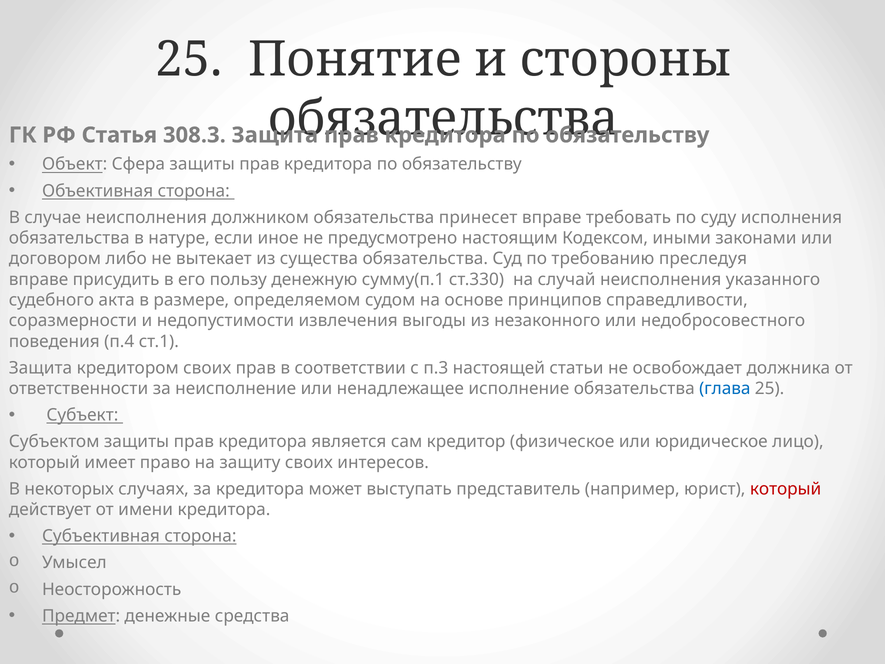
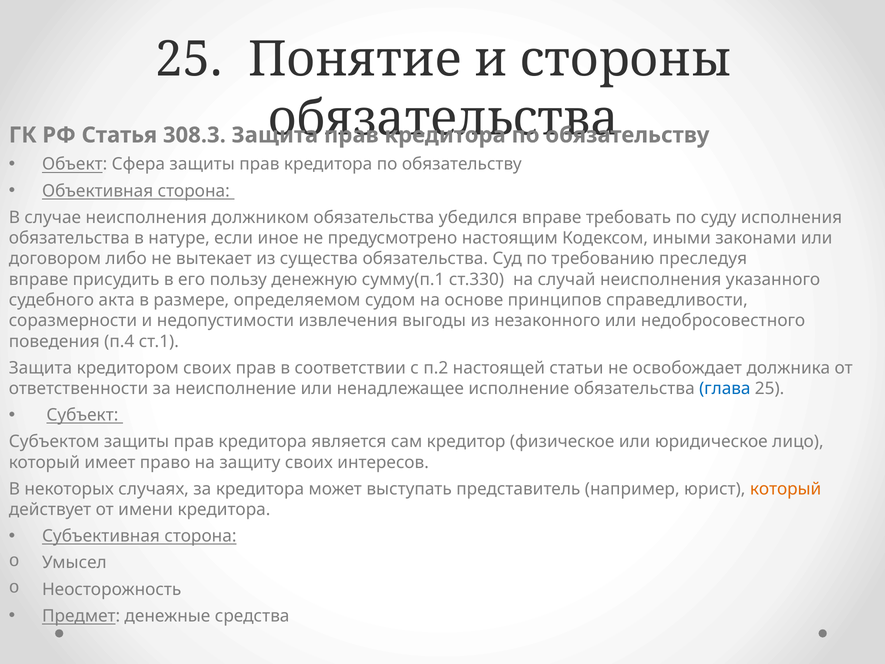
принесет: принесет -> убедился
п.3: п.3 -> п.2
который at (786, 489) colour: red -> orange
